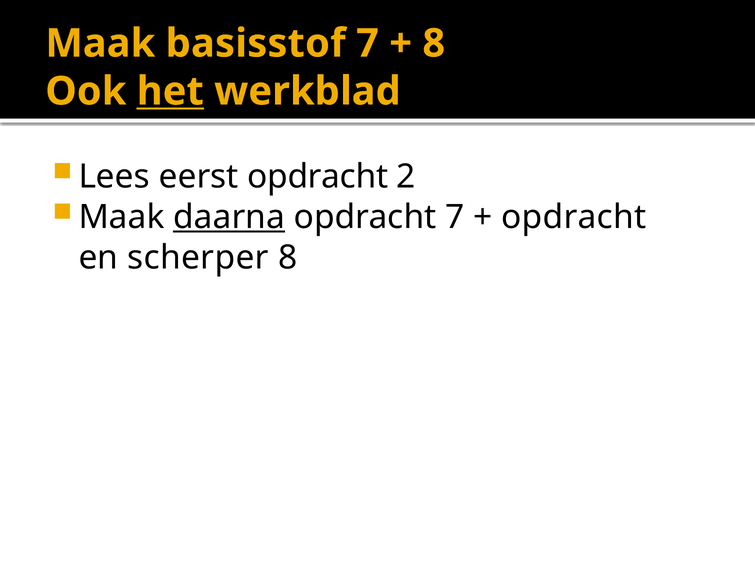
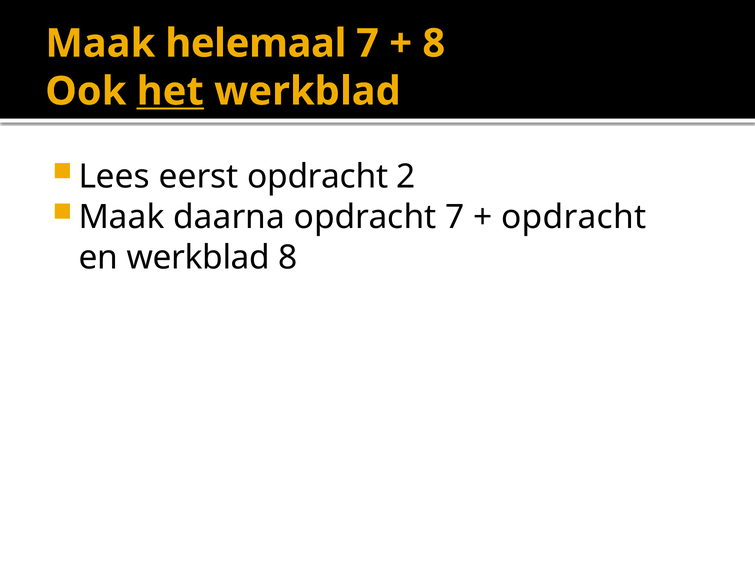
basisstof: basisstof -> helemaal
daarna underline: present -> none
en scherper: scherper -> werkblad
